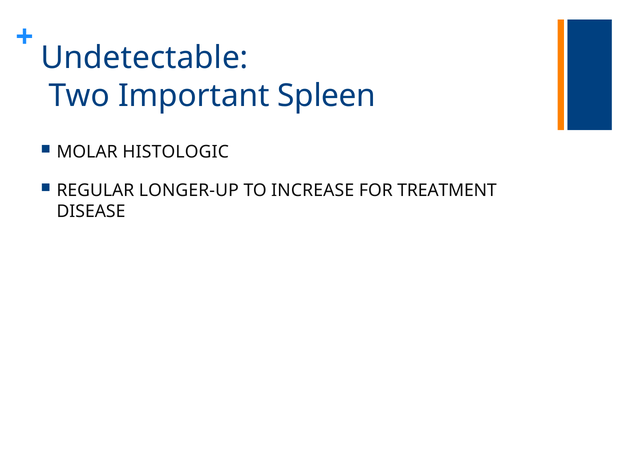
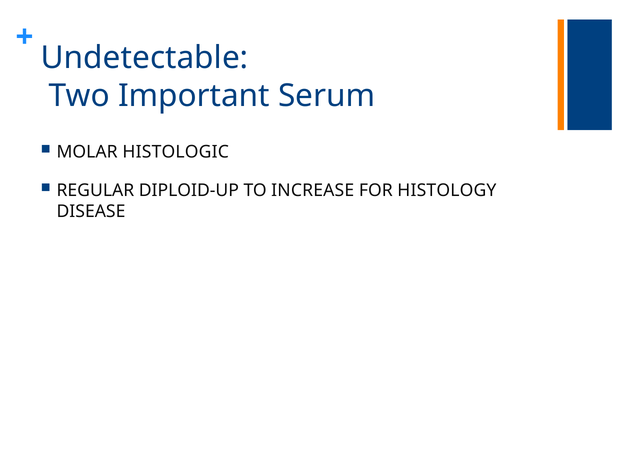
Spleen: Spleen -> Serum
LONGER-UP: LONGER-UP -> DIPLOID-UP
TREATMENT: TREATMENT -> HISTOLOGY
